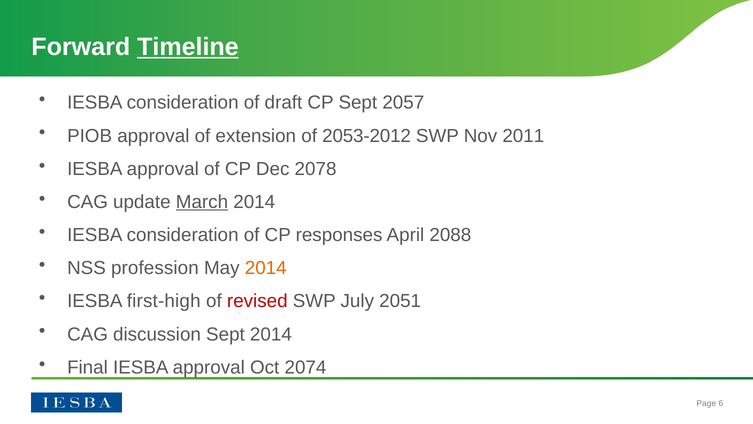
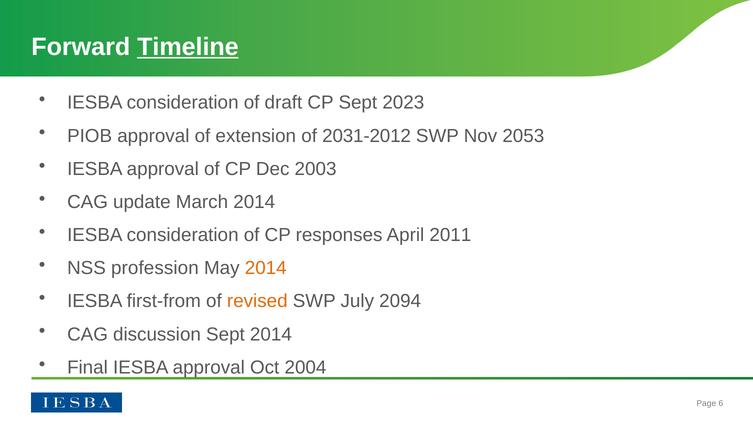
2057: 2057 -> 2023
2053-2012: 2053-2012 -> 2031-2012
2011: 2011 -> 2053
2078: 2078 -> 2003
March underline: present -> none
2088: 2088 -> 2011
first-high: first-high -> first-from
revised colour: red -> orange
2051: 2051 -> 2094
2074: 2074 -> 2004
